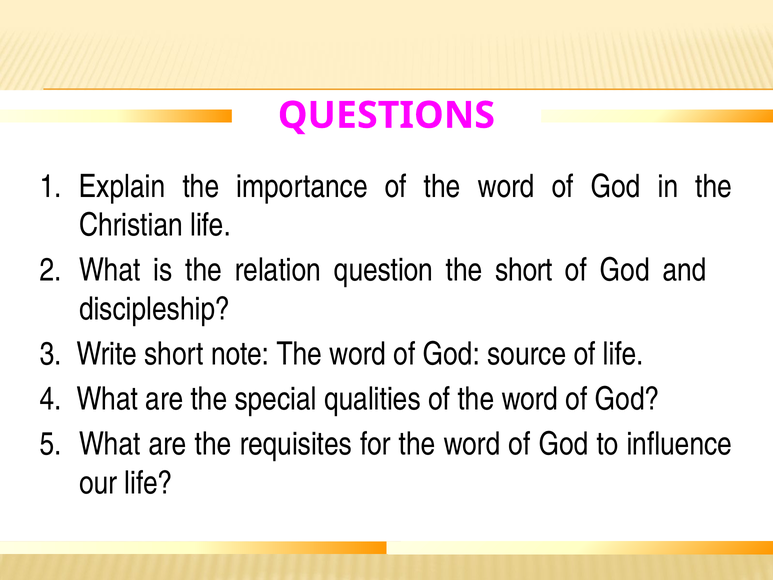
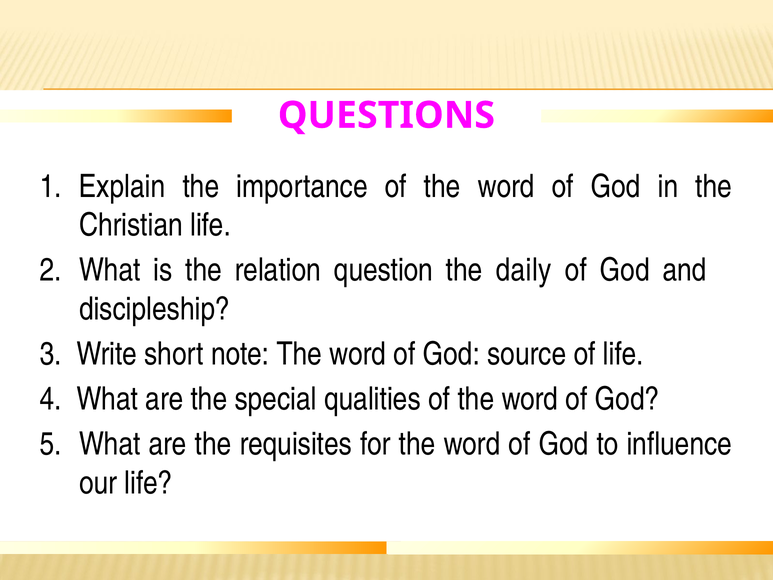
the short: short -> daily
